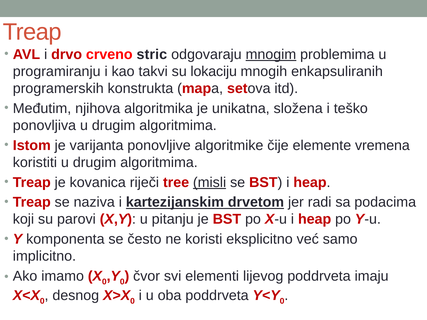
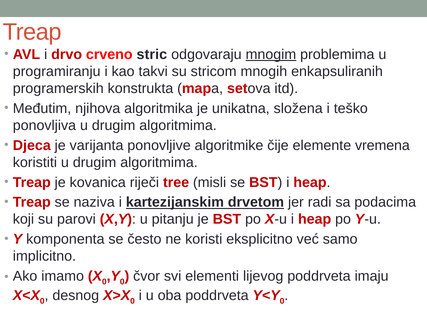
lokaciju: lokaciju -> stricom
Istom: Istom -> Djeca
misli underline: present -> none
